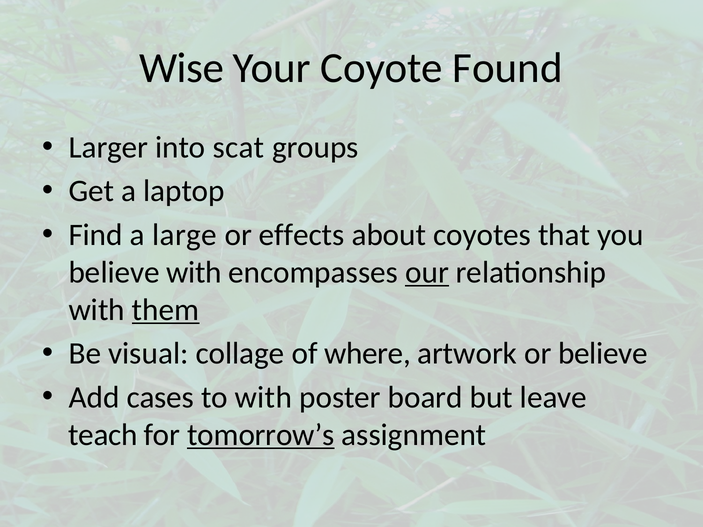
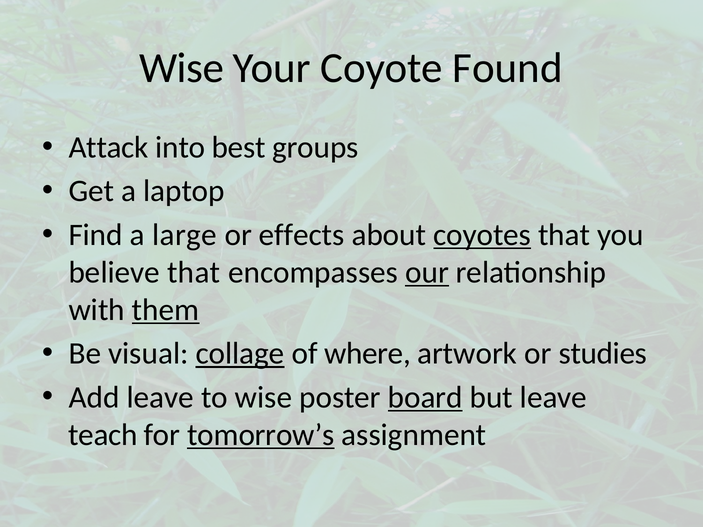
Larger: Larger -> Attack
scat: scat -> best
coyotes underline: none -> present
believe with: with -> that
collage underline: none -> present
or believe: believe -> studies
Add cases: cases -> leave
to with: with -> wise
board underline: none -> present
